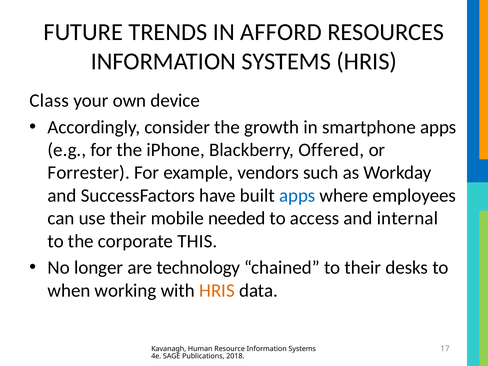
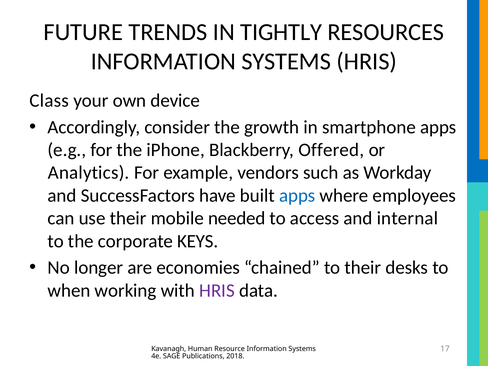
AFFORD: AFFORD -> TIGHTLY
Forrester: Forrester -> Analytics
THIS: THIS -> KEYS
technology: technology -> economies
HRIS at (217, 290) colour: orange -> purple
